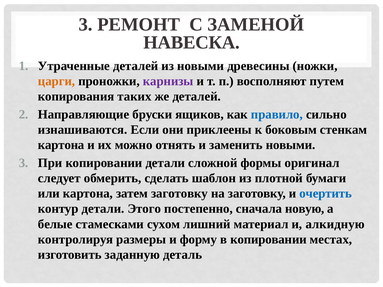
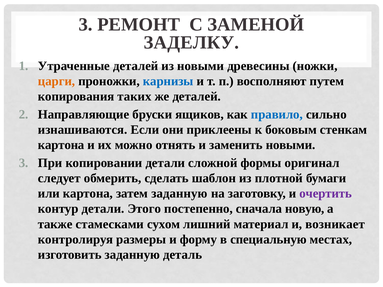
НАВЕСКА: НАВЕСКА -> ЗАДЕЛКУ
карнизы colour: purple -> blue
затем заготовку: заготовку -> заданную
очертить colour: blue -> purple
белые: белые -> также
алкидную: алкидную -> возникает
в копировании: копировании -> специальную
